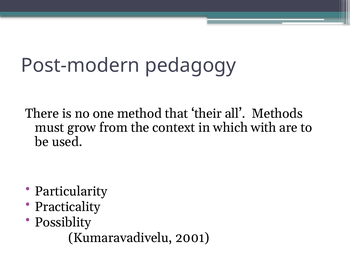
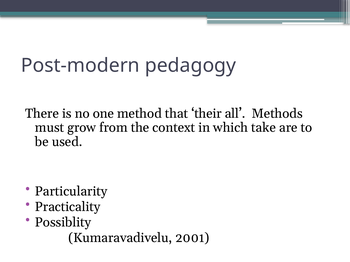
with: with -> take
